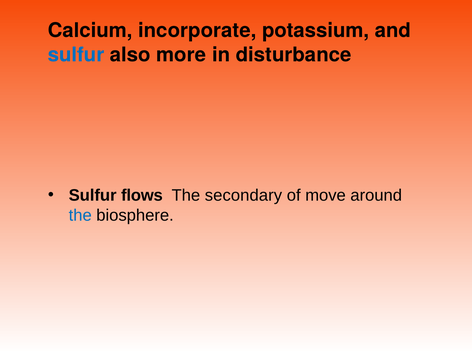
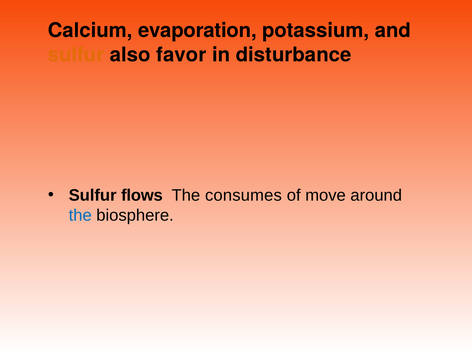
incorporate: incorporate -> evaporation
sulfur at (76, 55) colour: blue -> orange
more: more -> favor
secondary: secondary -> consumes
